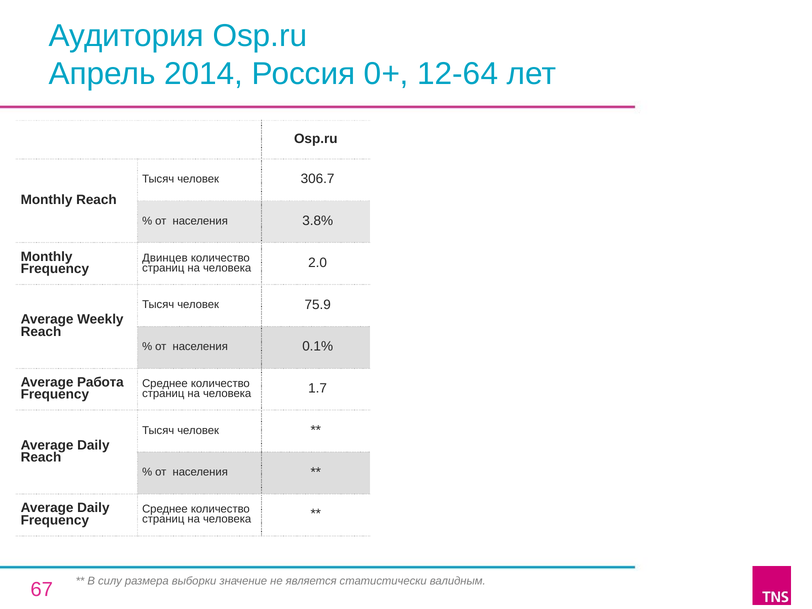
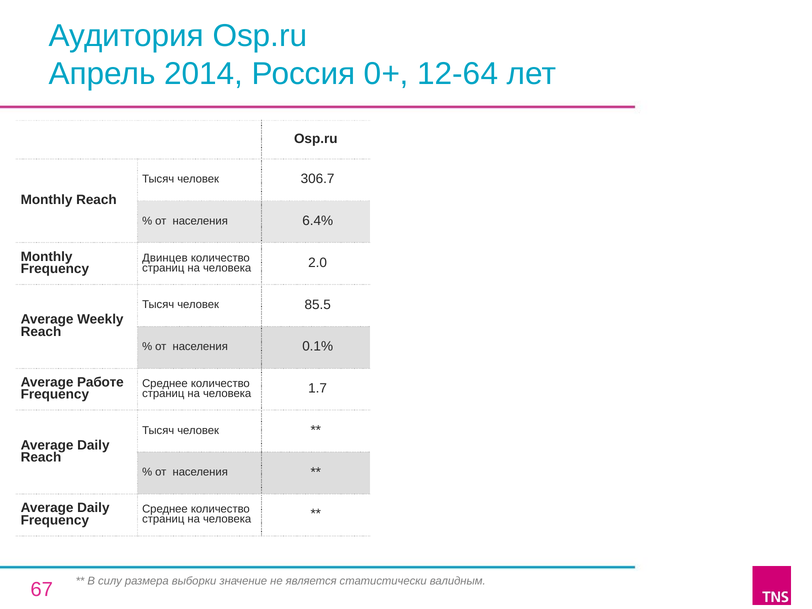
3.8%: 3.8% -> 6.4%
75.9: 75.9 -> 85.5
Работа: Работа -> Работе
